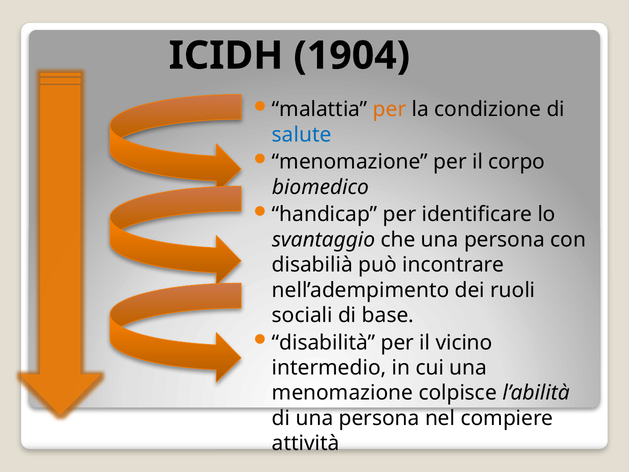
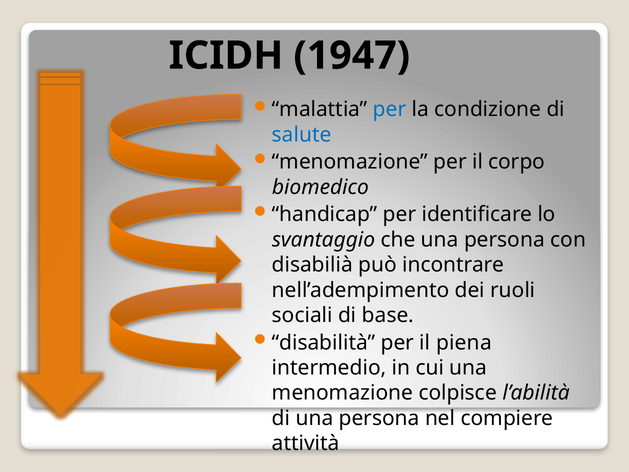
1904: 1904 -> 1947
per at (390, 109) colour: orange -> blue
vicino: vicino -> piena
